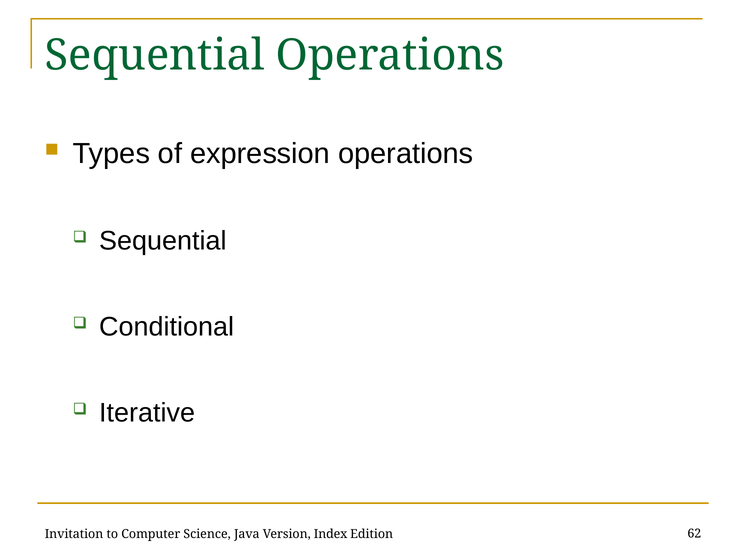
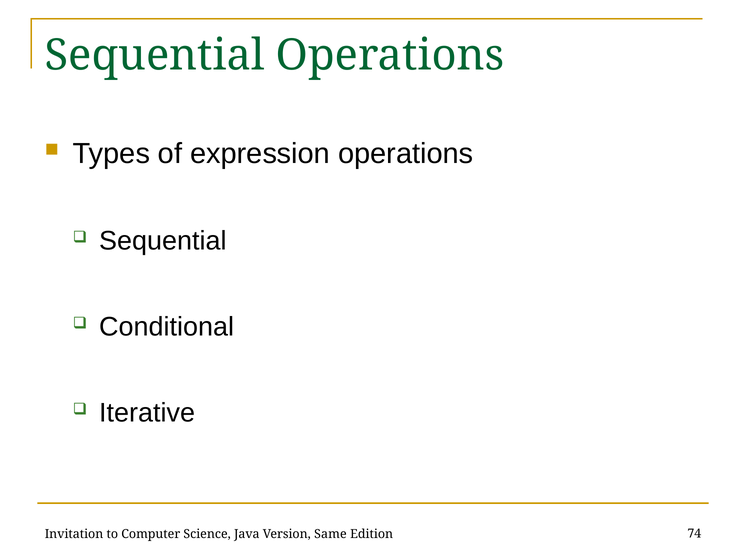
Index: Index -> Same
62: 62 -> 74
